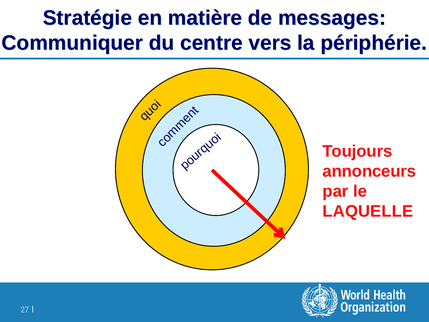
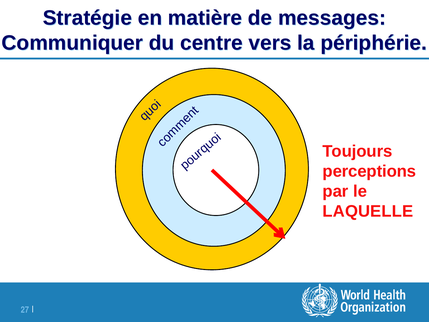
annonceurs: annonceurs -> perceptions
